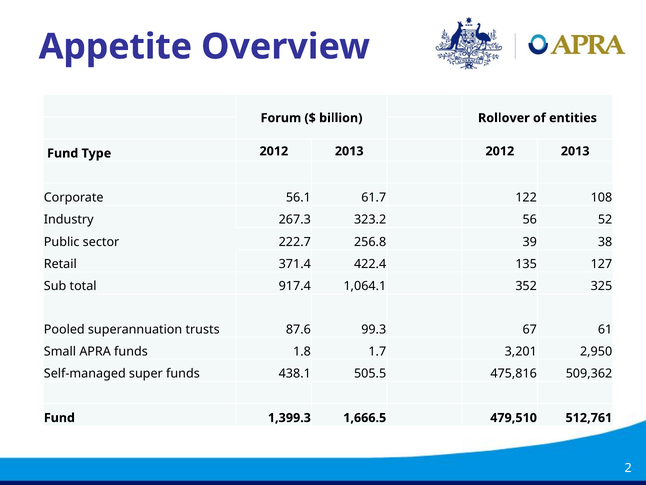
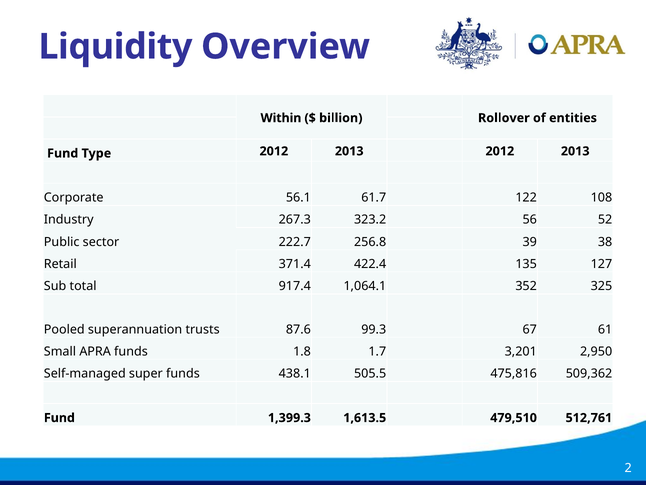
Appetite: Appetite -> Liquidity
Forum: Forum -> Within
1,666.5: 1,666.5 -> 1,613.5
